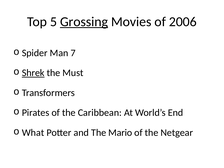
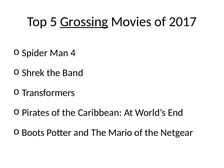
2006: 2006 -> 2017
7: 7 -> 4
Shrek underline: present -> none
Must: Must -> Band
What: What -> Boots
